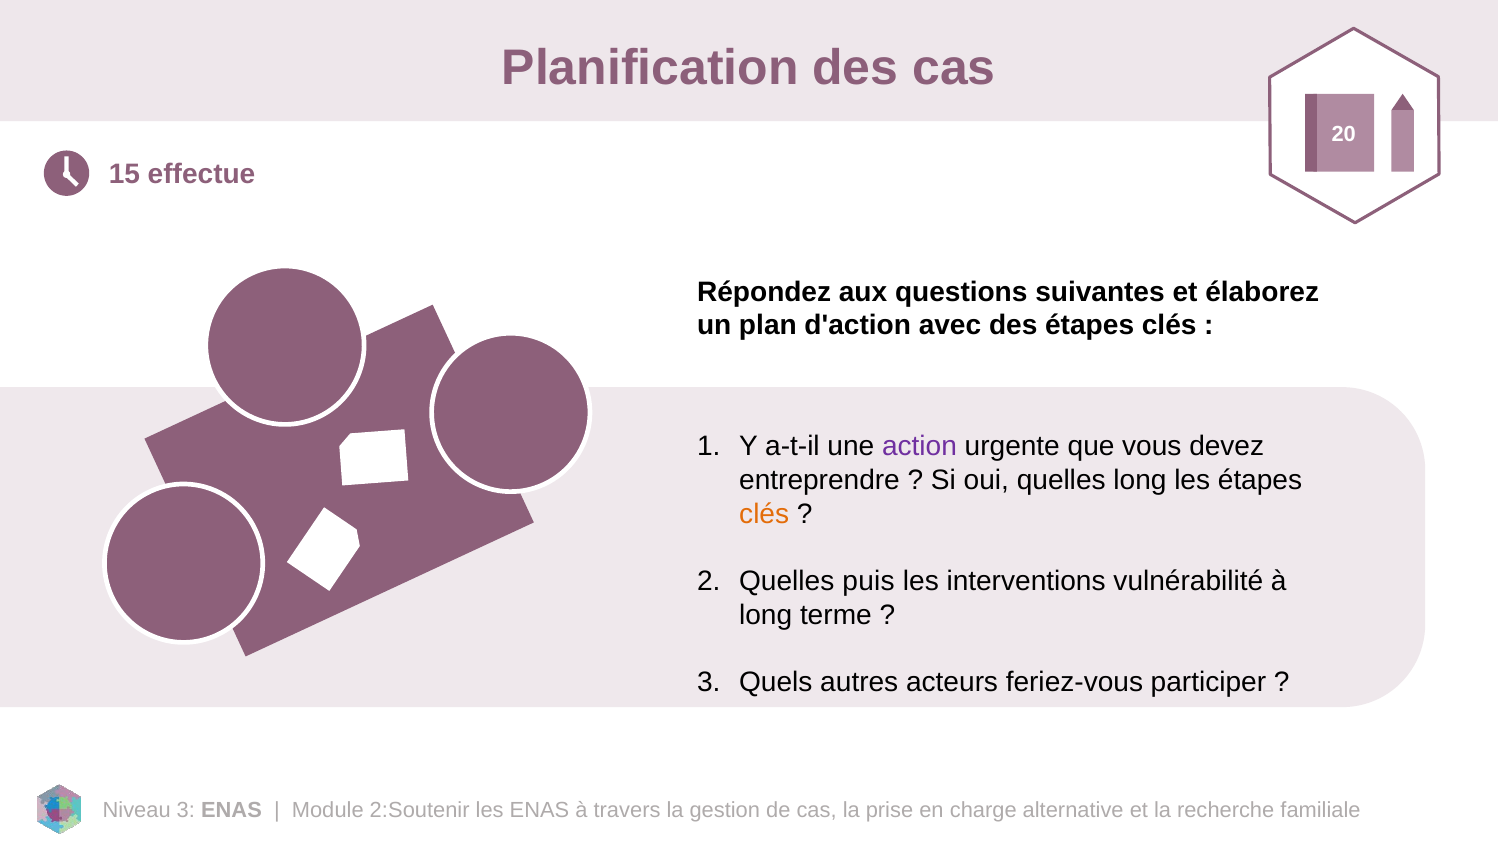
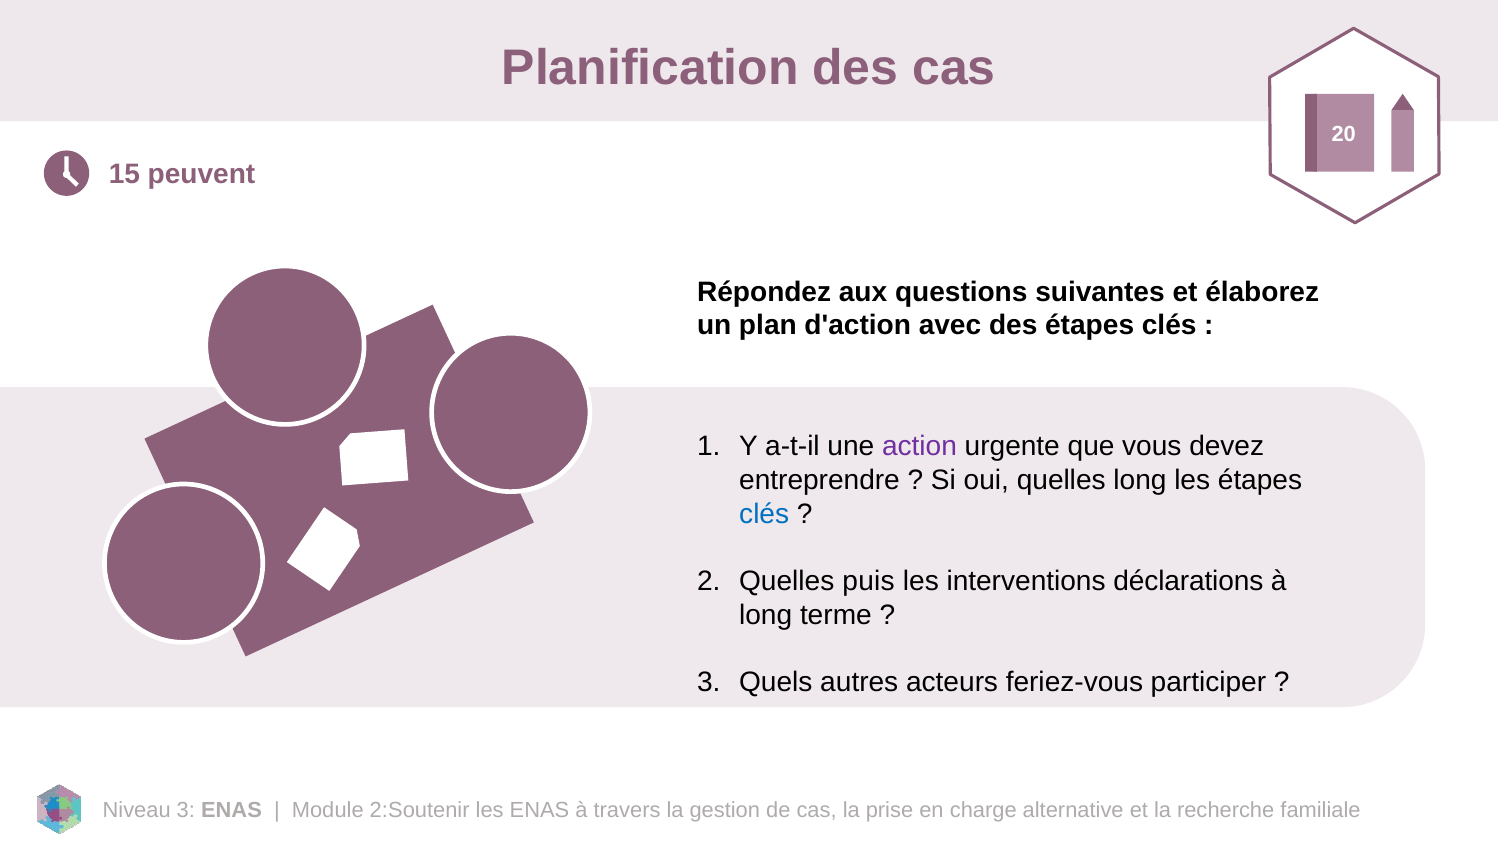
effectue: effectue -> peuvent
clés at (764, 514) colour: orange -> blue
vulnérabilité: vulnérabilité -> déclarations
